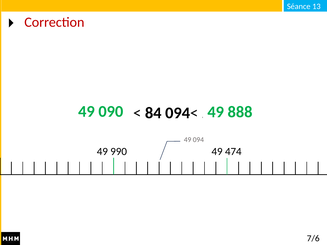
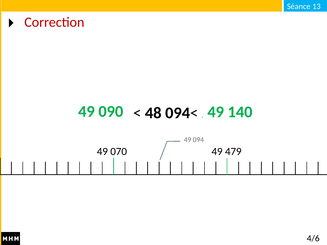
888: 888 -> 140
84: 84 -> 48
990: 990 -> 070
474: 474 -> 479
7/6: 7/6 -> 4/6
